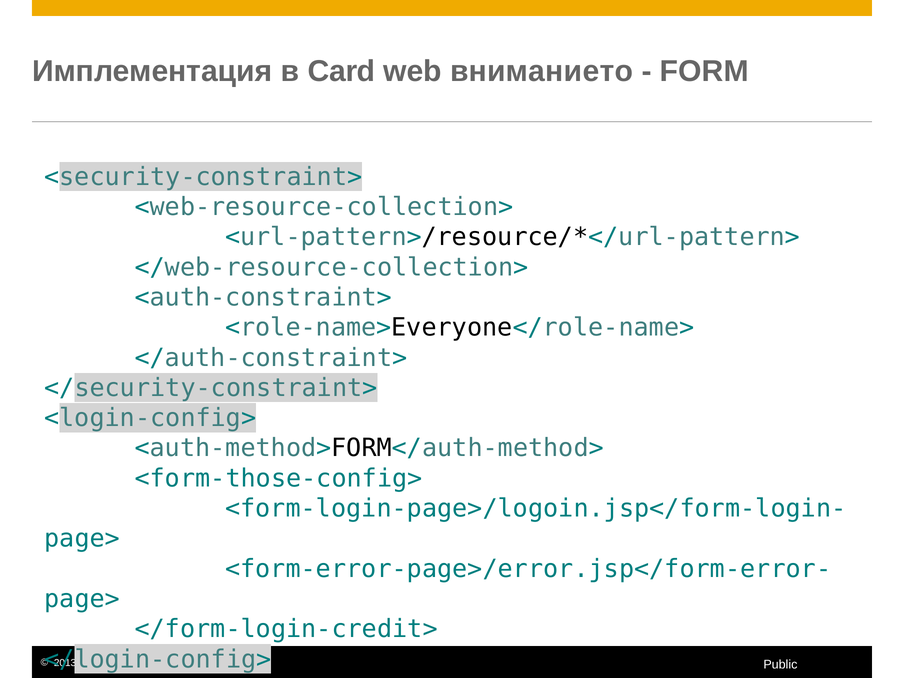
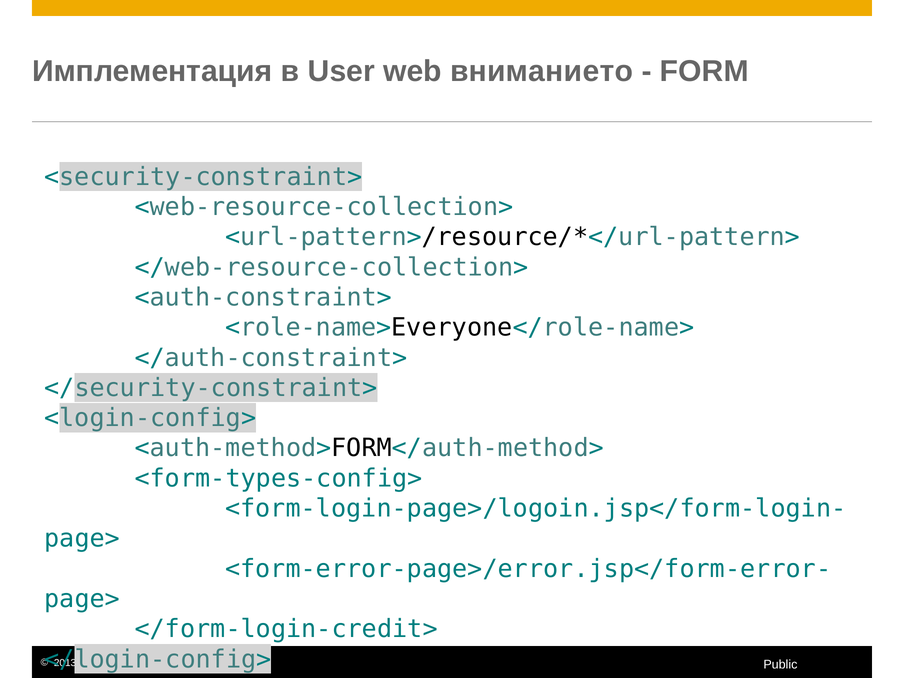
Card: Card -> User
<form-those-config>: <form-those-config> -> <form-types-config>
